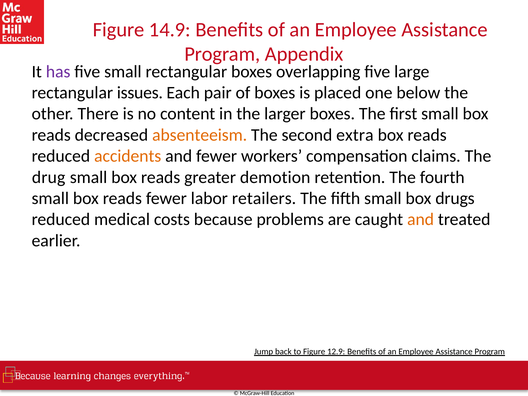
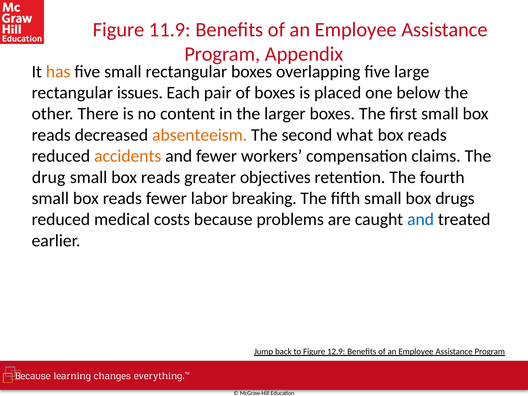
14.9: 14.9 -> 11.9
has colour: purple -> orange
extra: extra -> what
demotion: demotion -> objectives
retailers: retailers -> breaking
and at (421, 219) colour: orange -> blue
